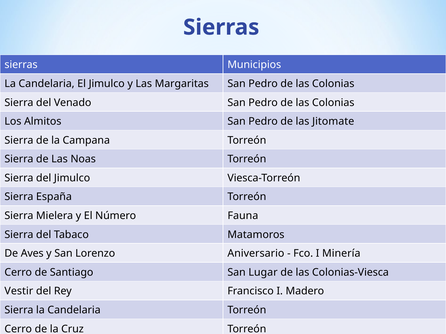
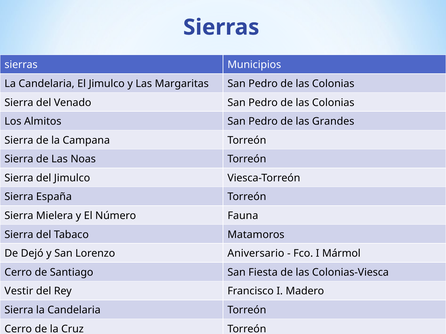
Jitomate: Jitomate -> Grandes
Aves: Aves -> Dejó
Minería: Minería -> Mármol
Lugar: Lugar -> Fiesta
